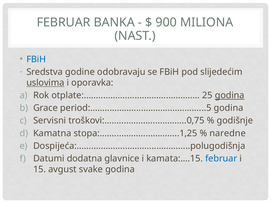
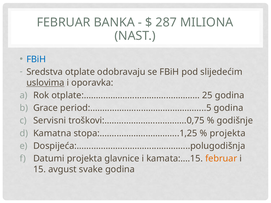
900: 900 -> 287
Sredstva godine: godine -> otplate
godina at (230, 95) underline: present -> none
naredne at (228, 133): naredne -> projekta
Datumi dodatna: dodatna -> projekta
februar at (221, 159) colour: blue -> orange
